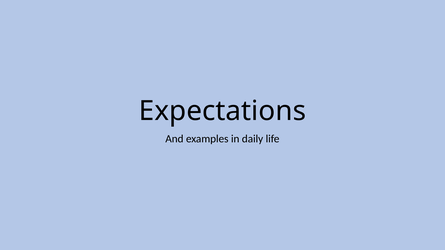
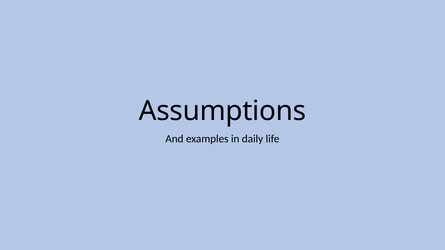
Expectations: Expectations -> Assumptions
